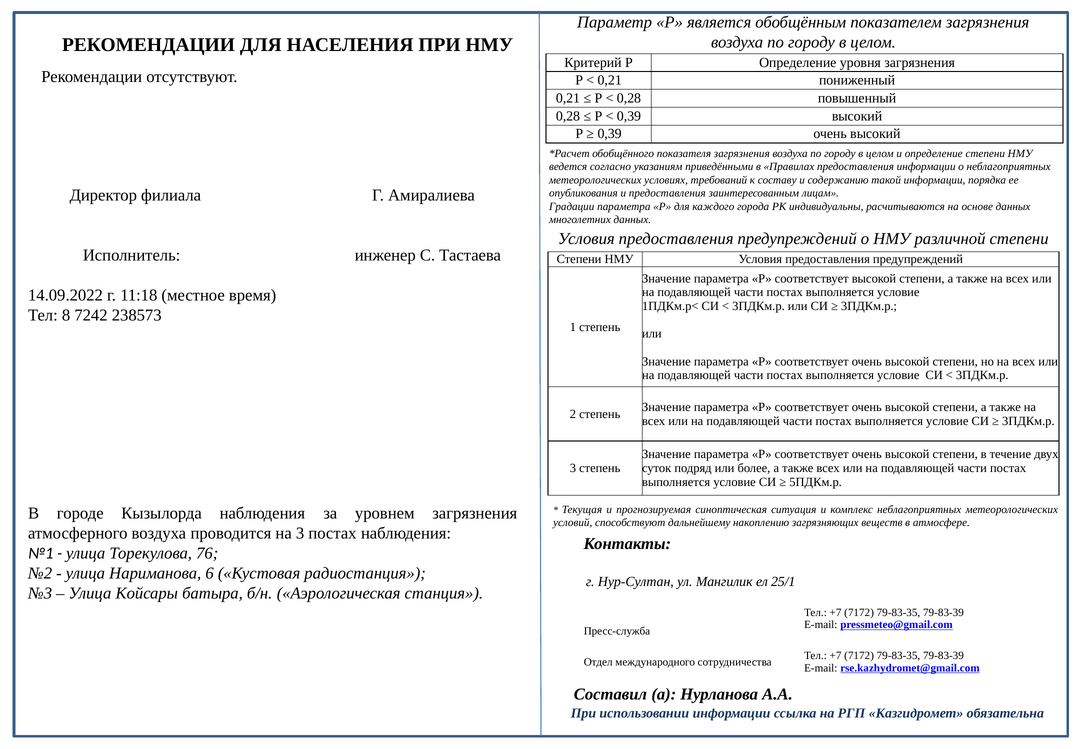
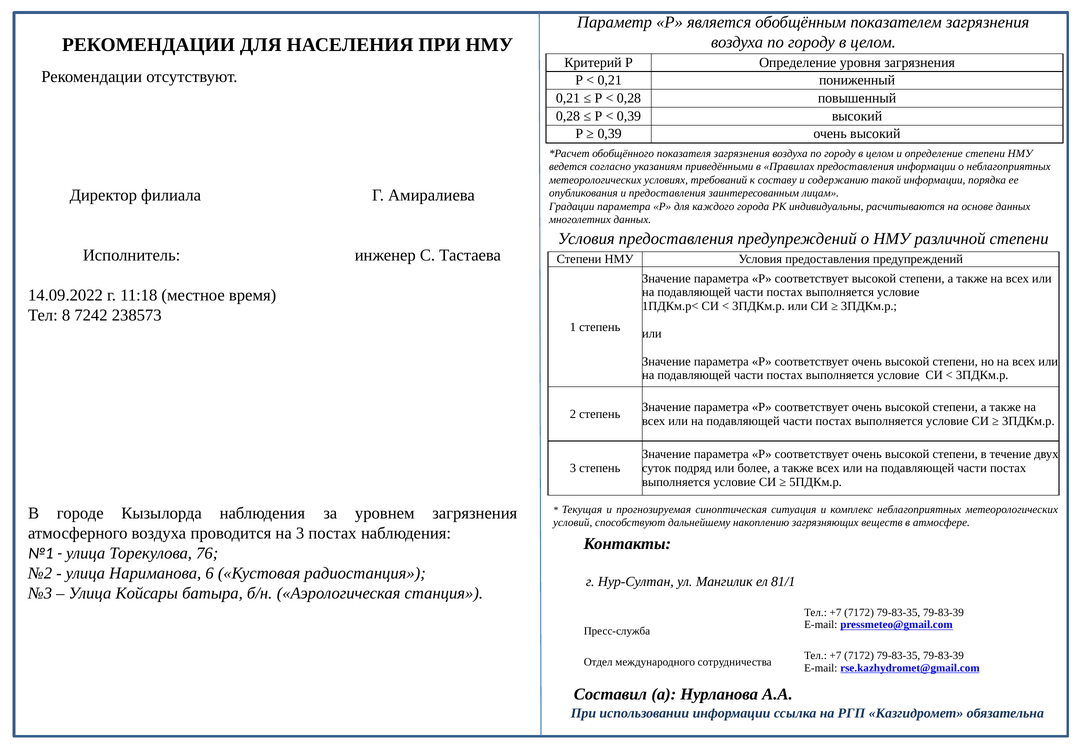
25/1: 25/1 -> 81/1
